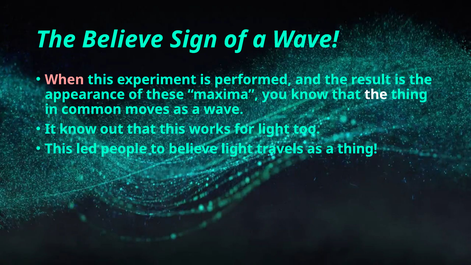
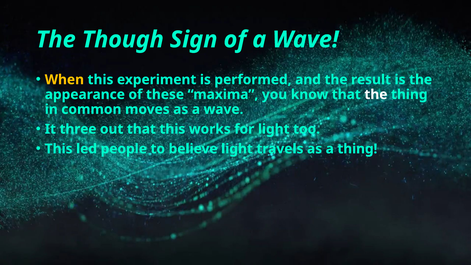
The Believe: Believe -> Though
When colour: pink -> yellow
It know: know -> three
